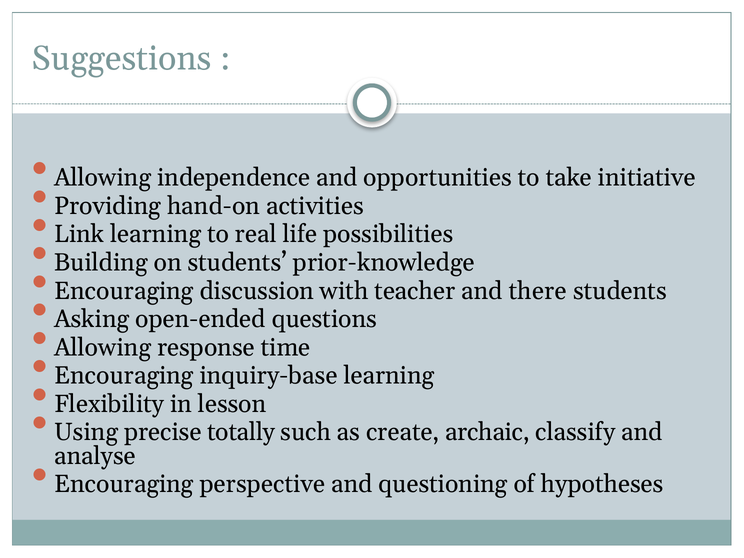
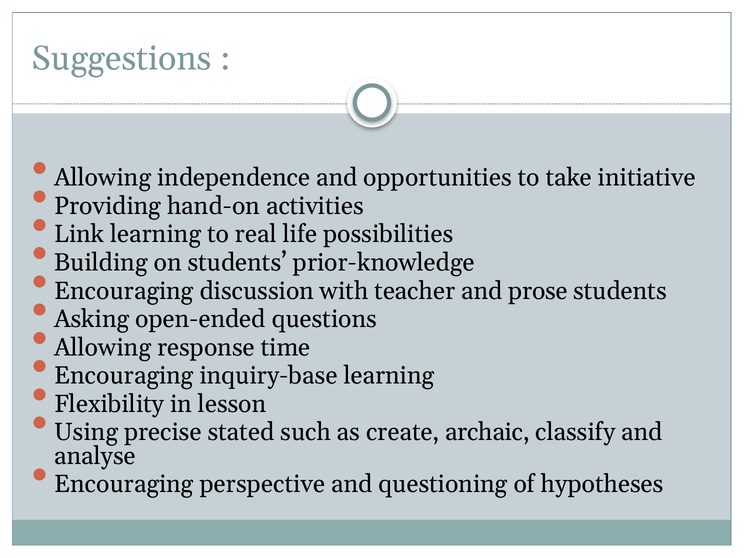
there: there -> prose
totally: totally -> stated
